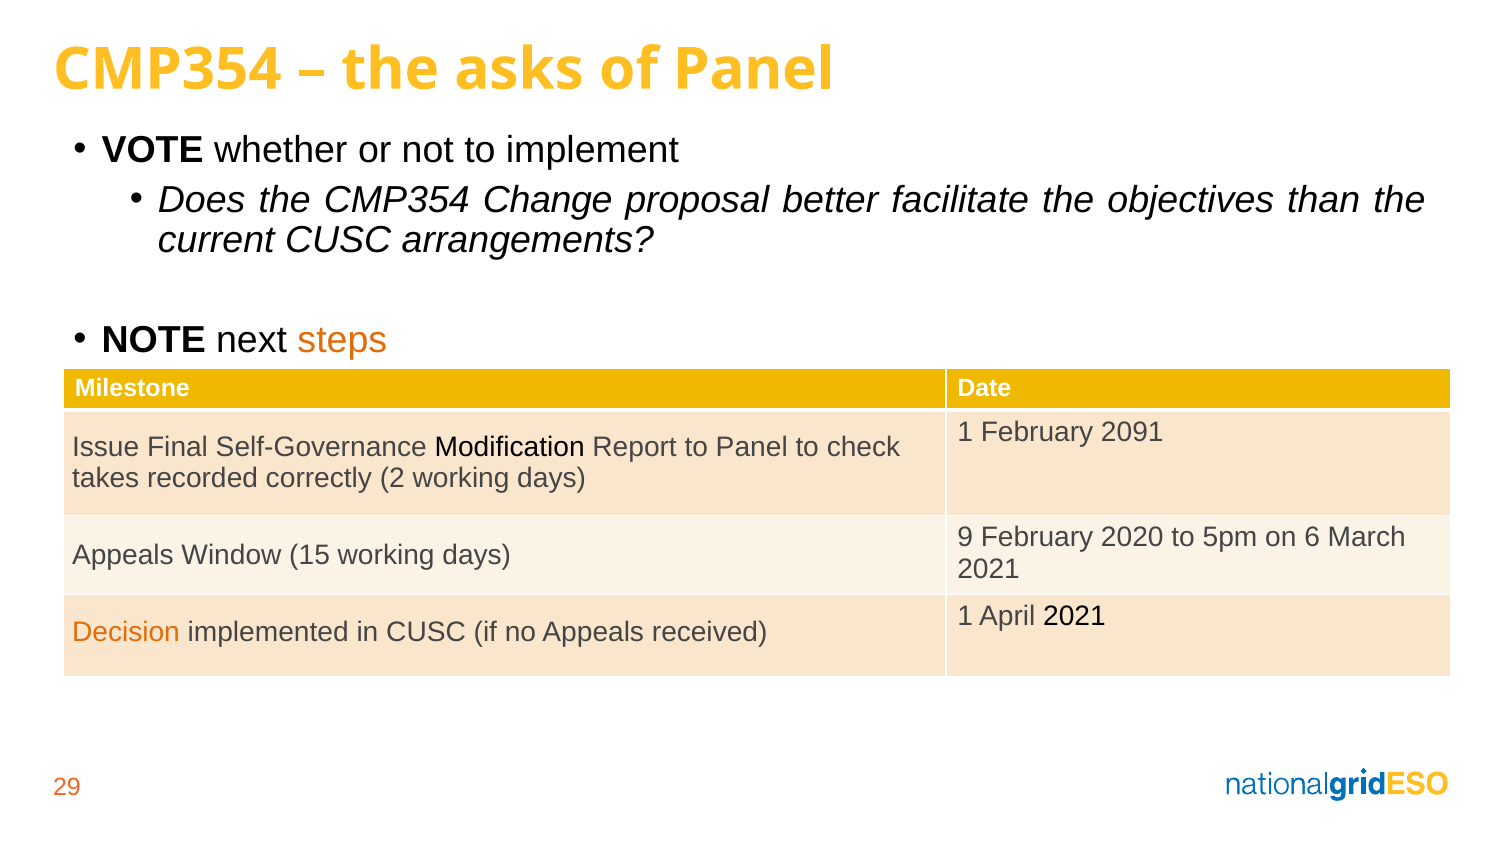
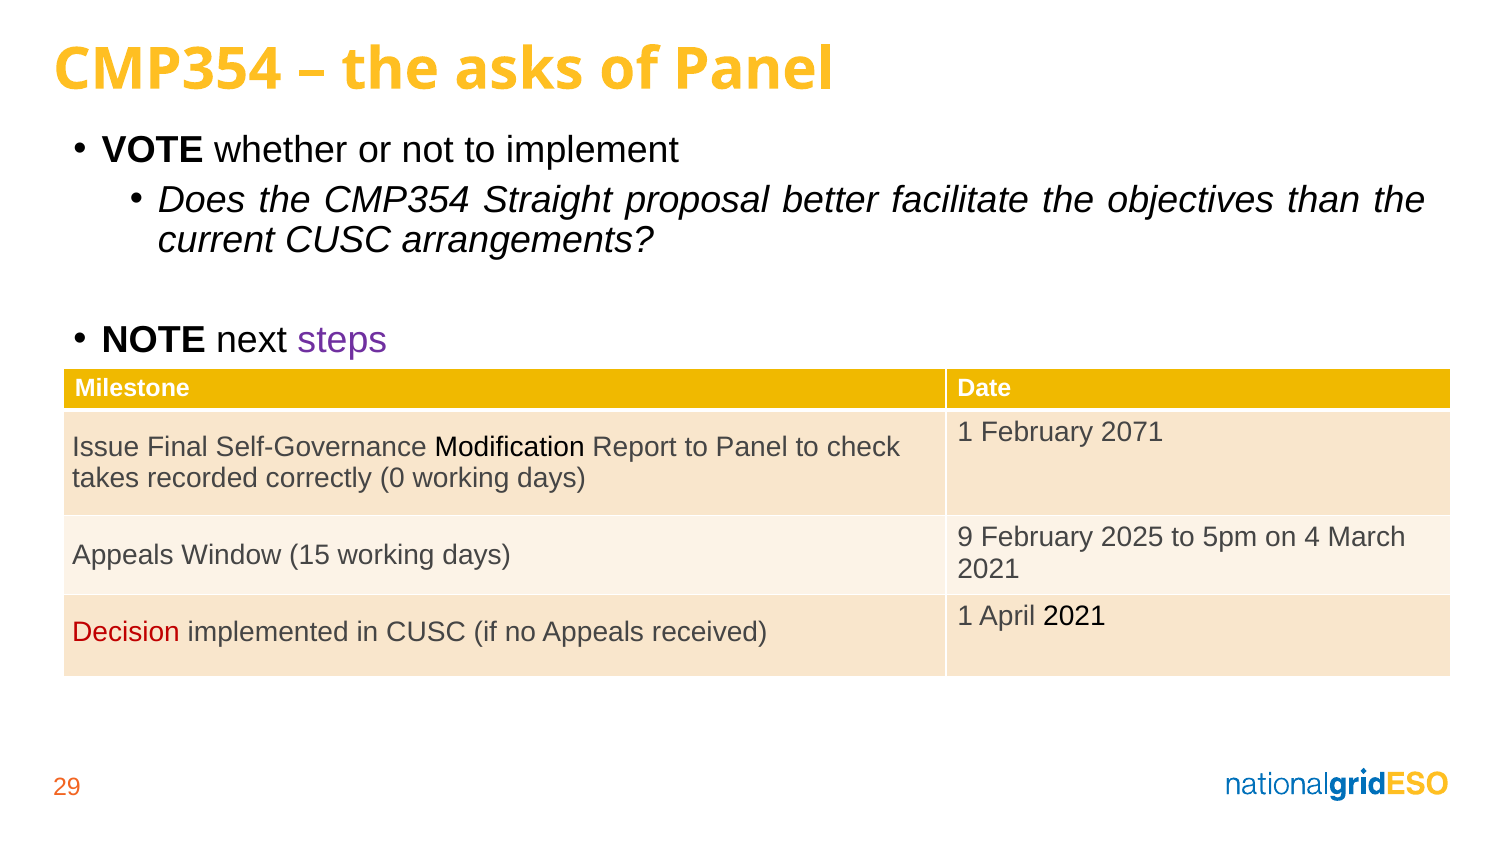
Change: Change -> Straight
steps colour: orange -> purple
2091: 2091 -> 2071
2: 2 -> 0
2020: 2020 -> 2025
6: 6 -> 4
Decision colour: orange -> red
